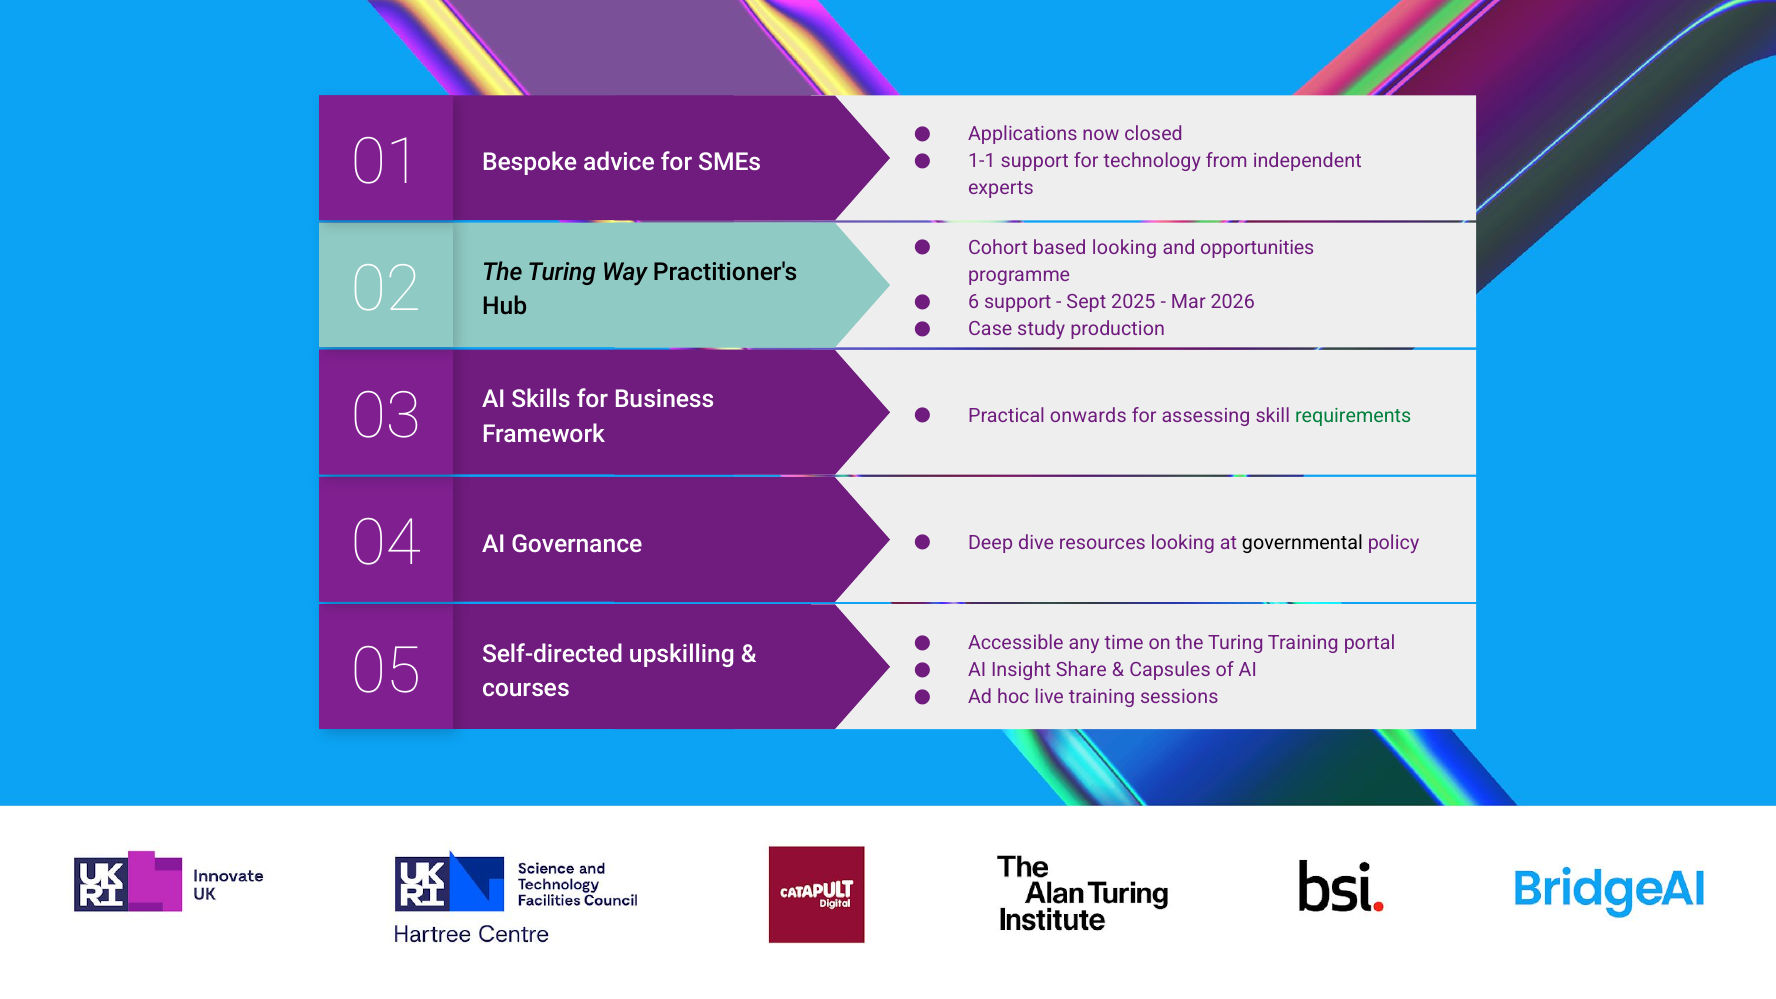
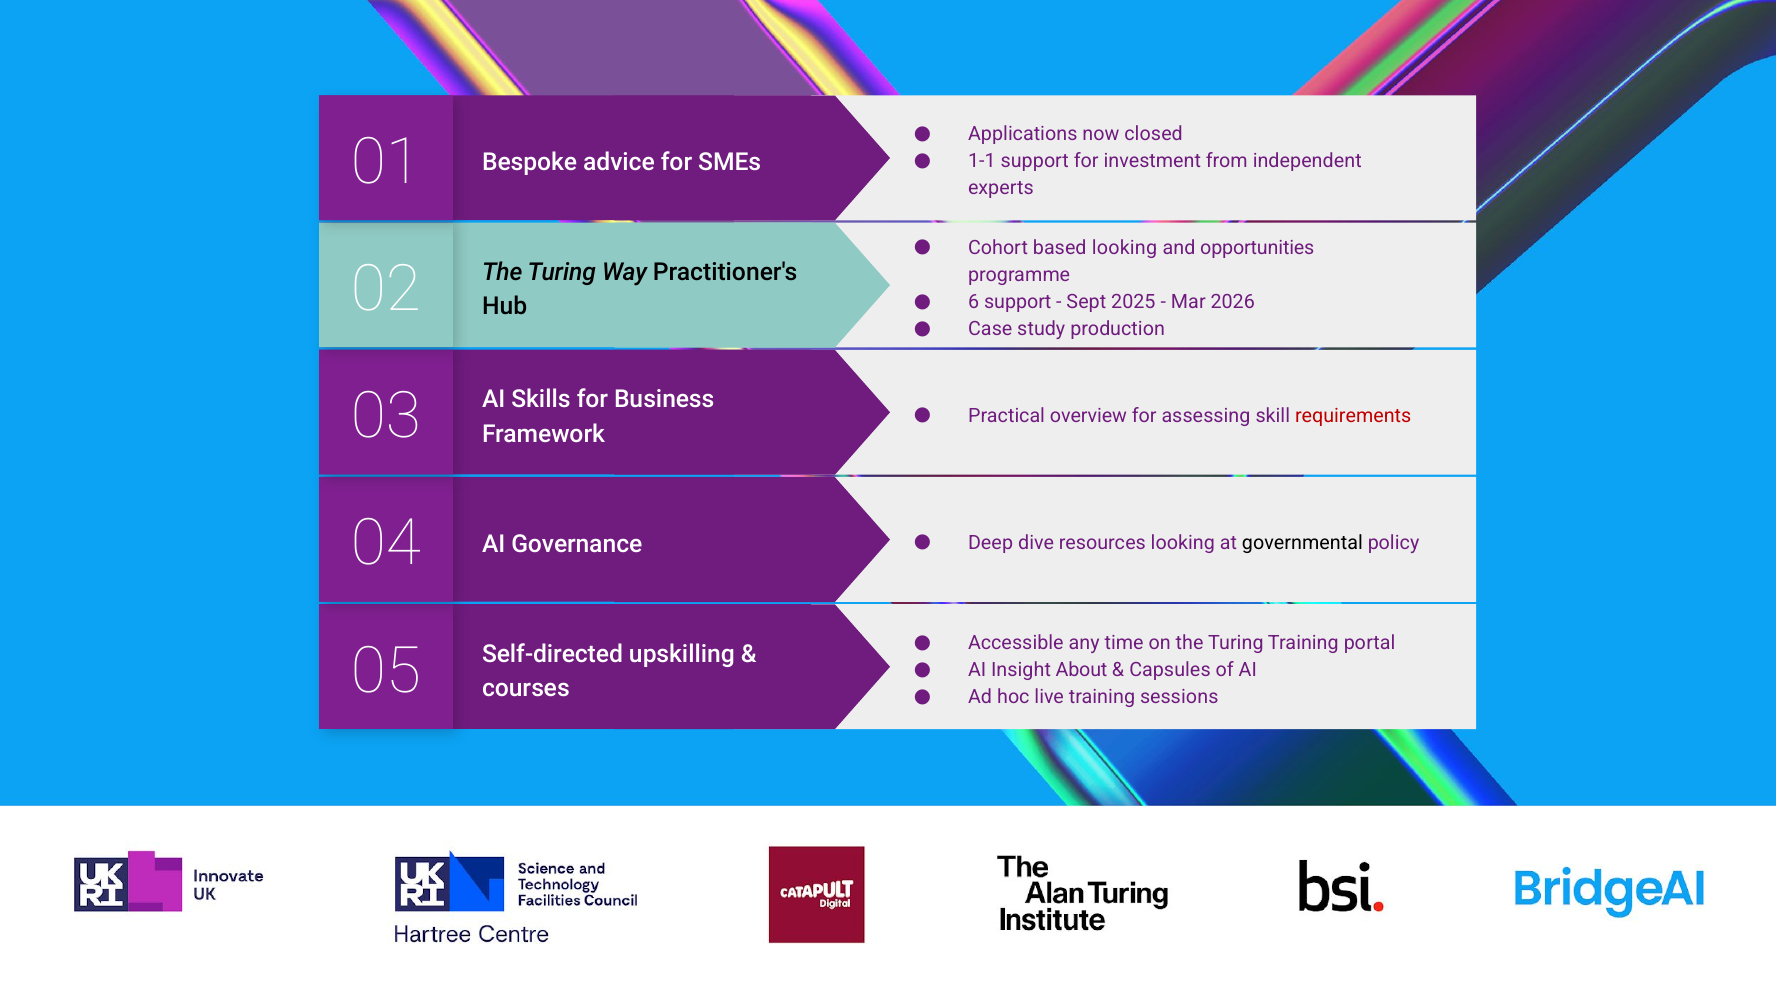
technology: technology -> investment
onwards: onwards -> overview
requirements colour: green -> red
Share: Share -> About
